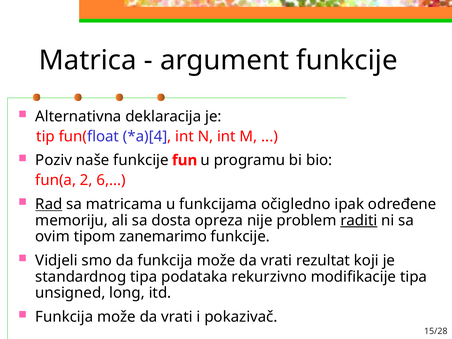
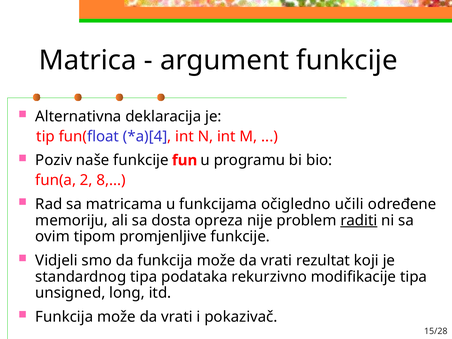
6: 6 -> 8
Rad underline: present -> none
ipak: ipak -> učili
zanemarimo: zanemarimo -> promjenljive
